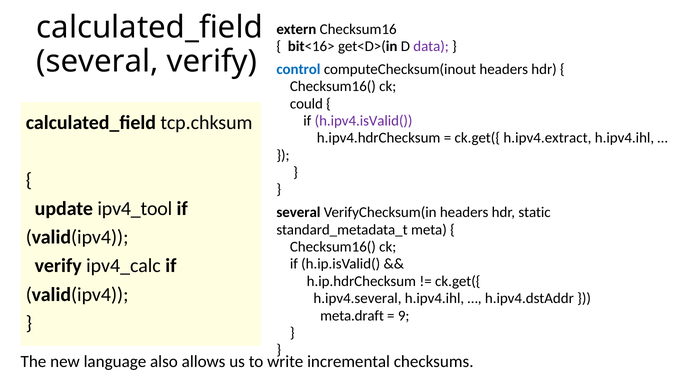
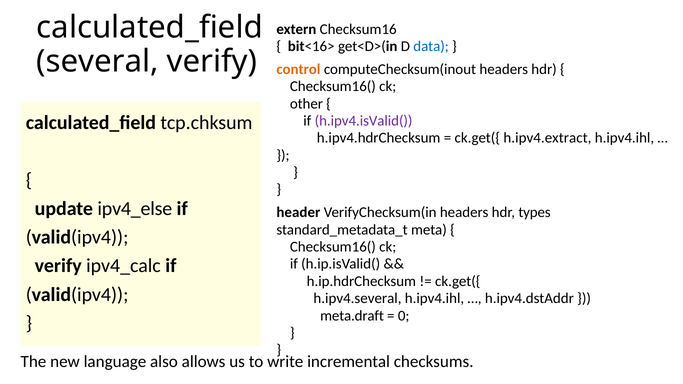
data colour: purple -> blue
control colour: blue -> orange
could: could -> other
ipv4_tool: ipv4_tool -> ipv4_else
several at (298, 213): several -> header
static: static -> types
9: 9 -> 0
